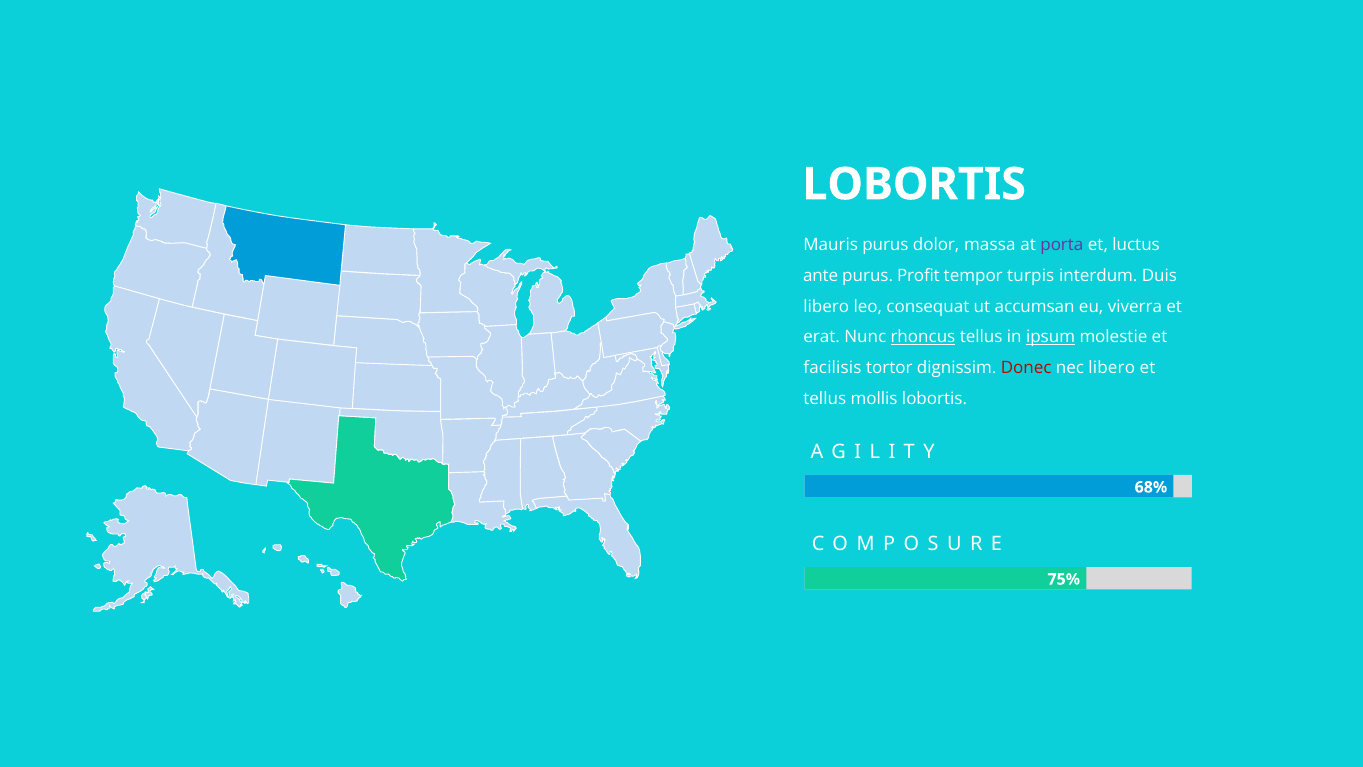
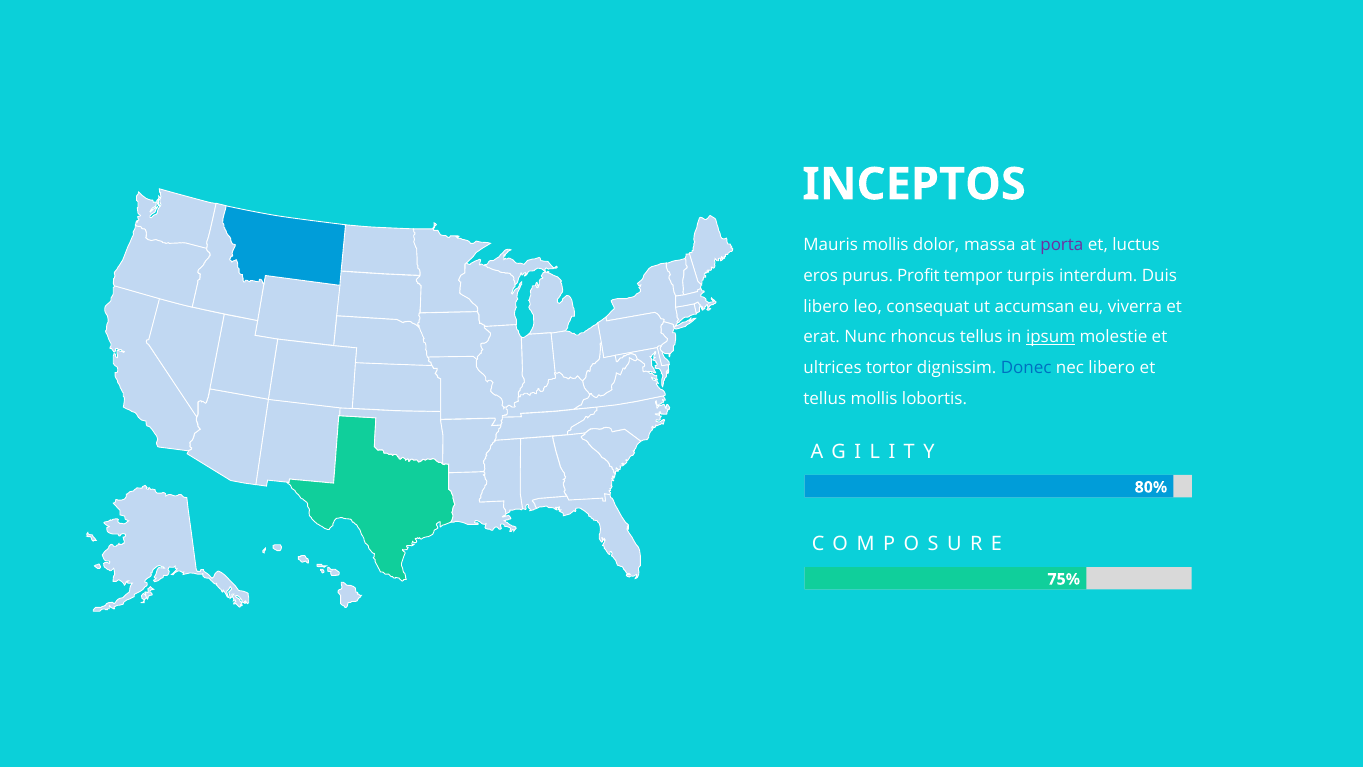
LOBORTIS at (914, 184): LOBORTIS -> INCEPTOS
Mauris purus: purus -> mollis
ante: ante -> eros
rhoncus underline: present -> none
facilisis: facilisis -> ultrices
Donec colour: red -> blue
68%: 68% -> 80%
